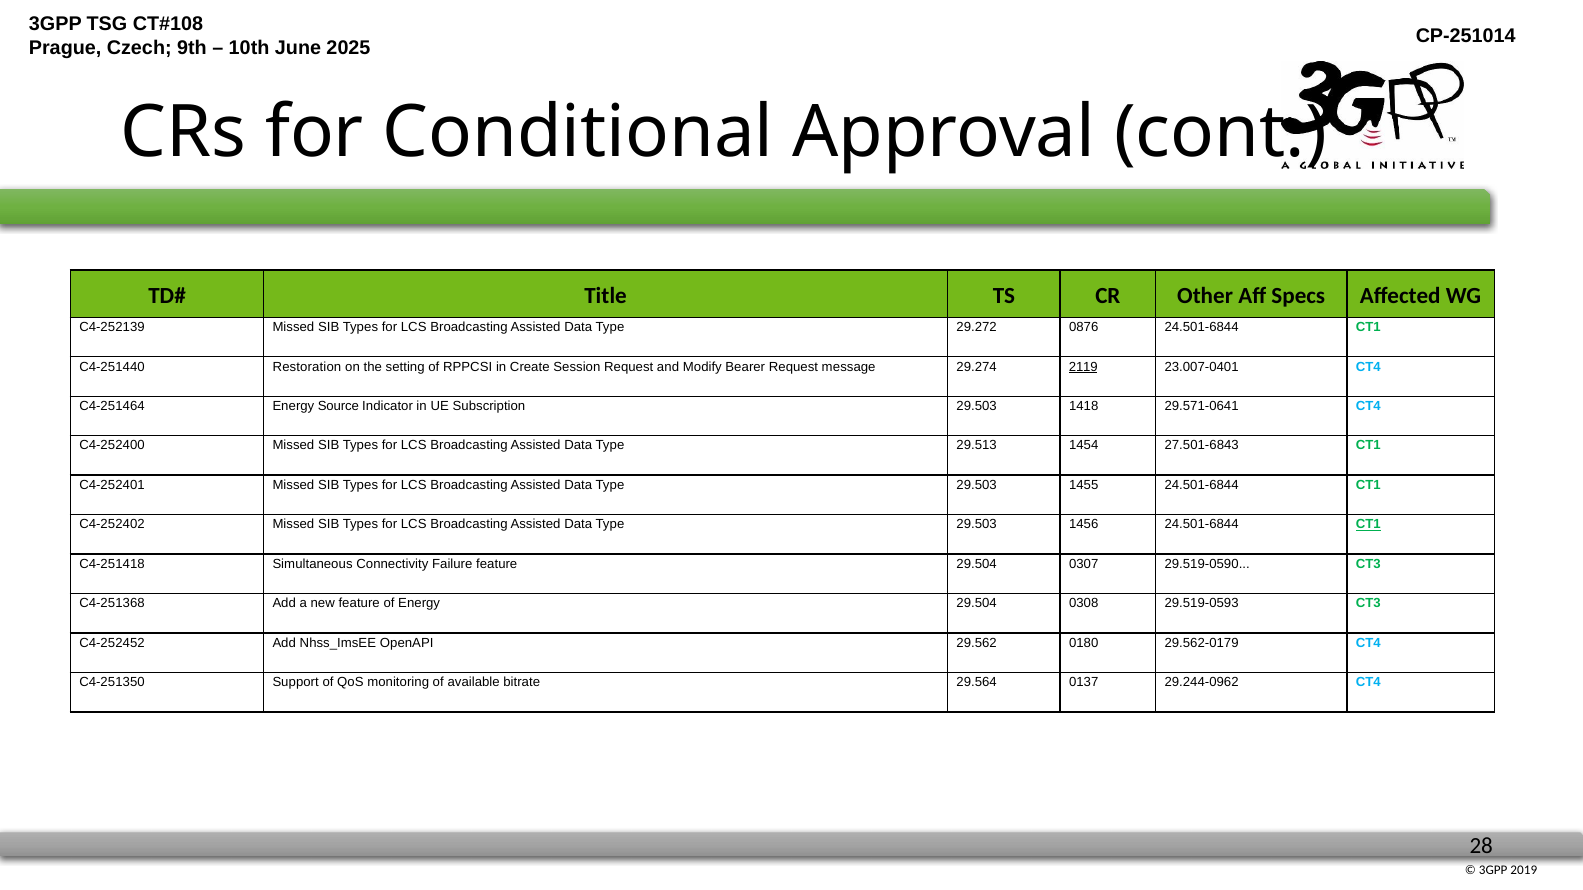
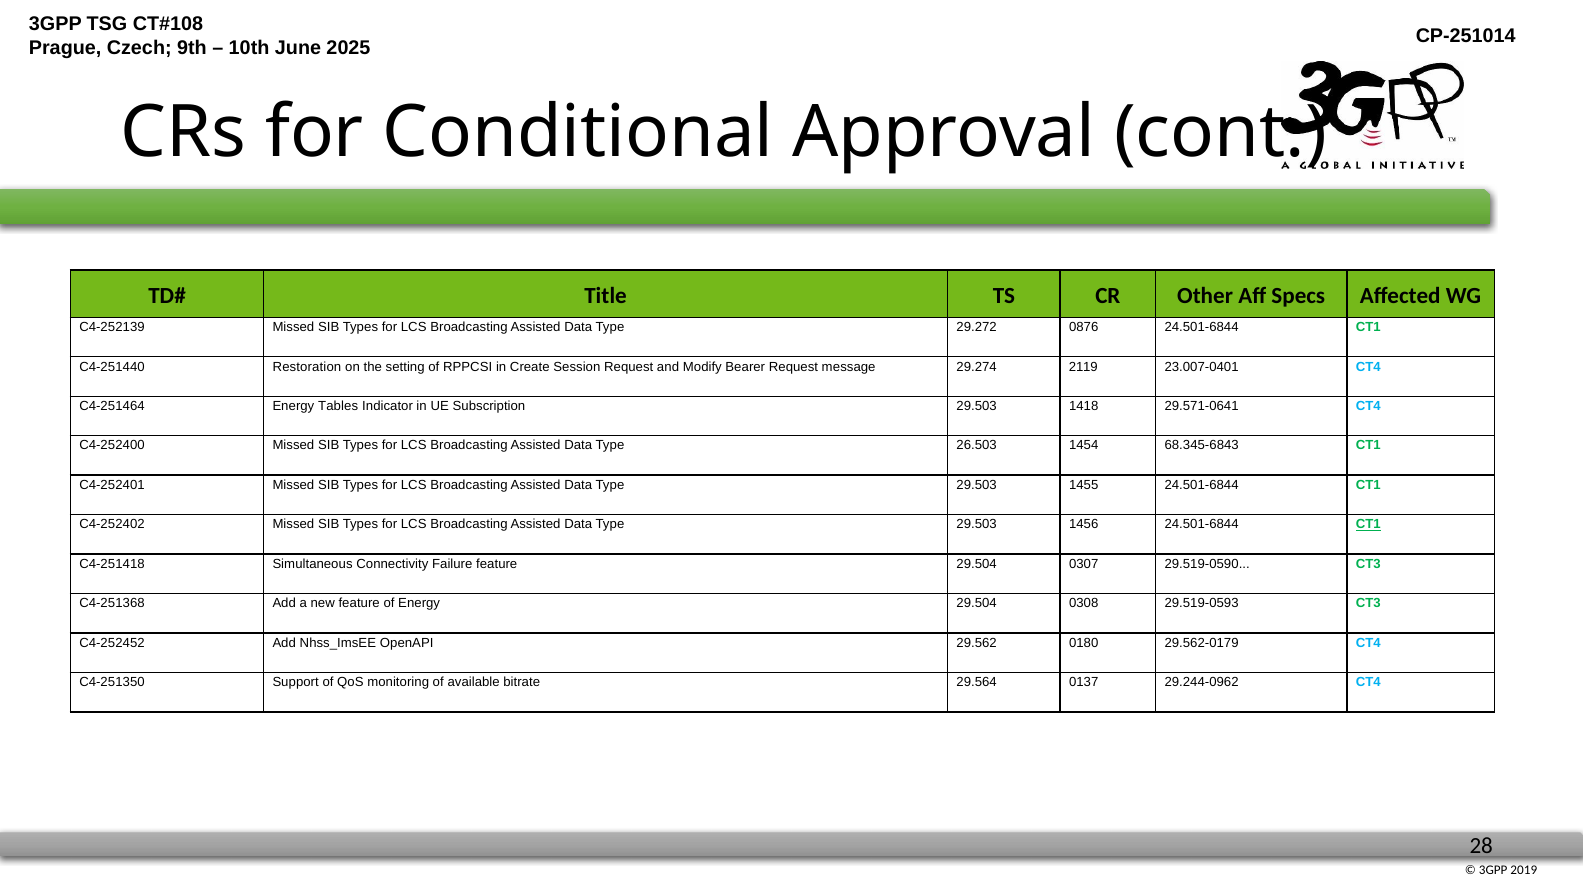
2119 underline: present -> none
Source: Source -> Tables
29.513: 29.513 -> 26.503
27.501-6843: 27.501-6843 -> 68.345-6843
